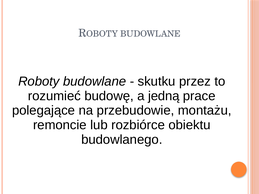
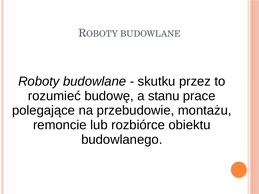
jedną: jedną -> stanu
